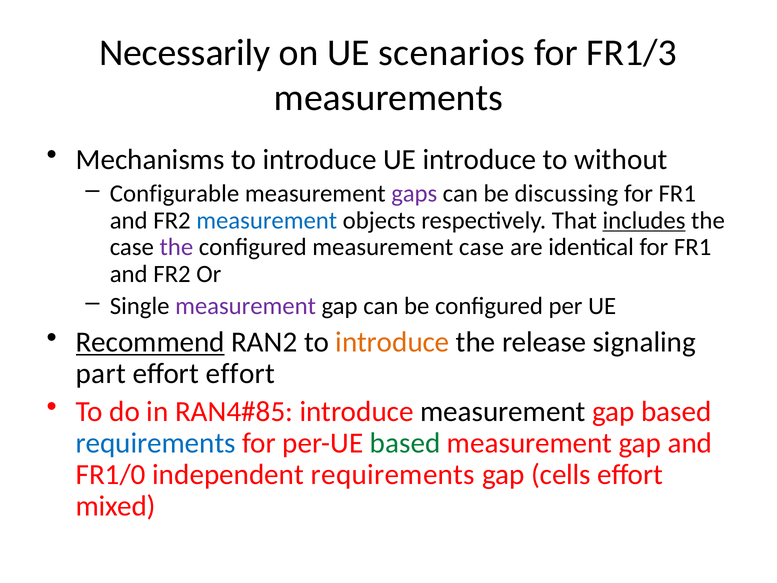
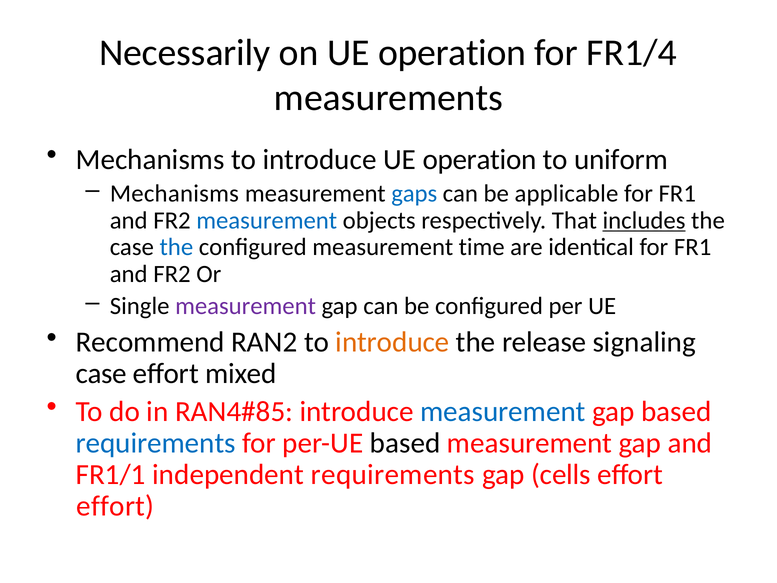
on UE scenarios: scenarios -> operation
FR1/3: FR1/3 -> FR1/4
introduce UE introduce: introduce -> operation
without: without -> uniform
Configurable at (174, 193): Configurable -> Mechanisms
gaps colour: purple -> blue
discussing: discussing -> applicable
the at (176, 247) colour: purple -> blue
measurement case: case -> time
Recommend underline: present -> none
part at (101, 373): part -> case
effort effort: effort -> mixed
measurement at (503, 411) colour: black -> blue
based at (405, 443) colour: green -> black
FR1/0: FR1/0 -> FR1/1
mixed at (116, 506): mixed -> effort
